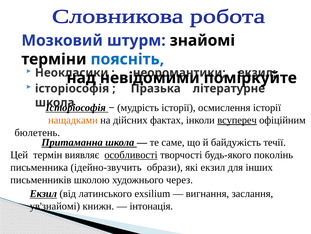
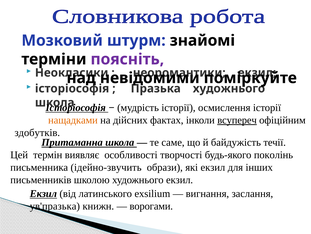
поясніть colour: blue -> purple
літературне at (229, 88): літературне -> художнього
бюлетень: бюлетень -> здобутків
особливості underline: present -> none
художнього через: через -> екзил
ув'знайомі: ув'знайомі -> ув'празька
інтонація: інтонація -> ворогами
